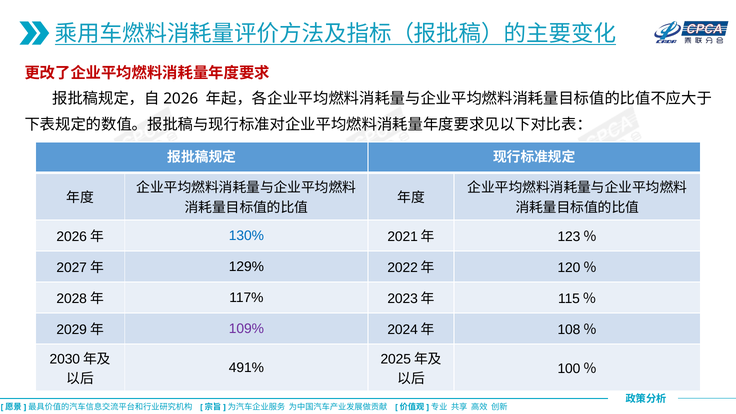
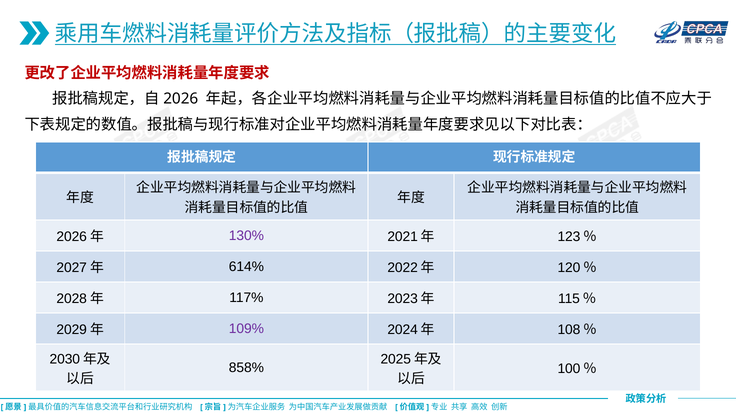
130% colour: blue -> purple
129%: 129% -> 614%
491%: 491% -> 858%
